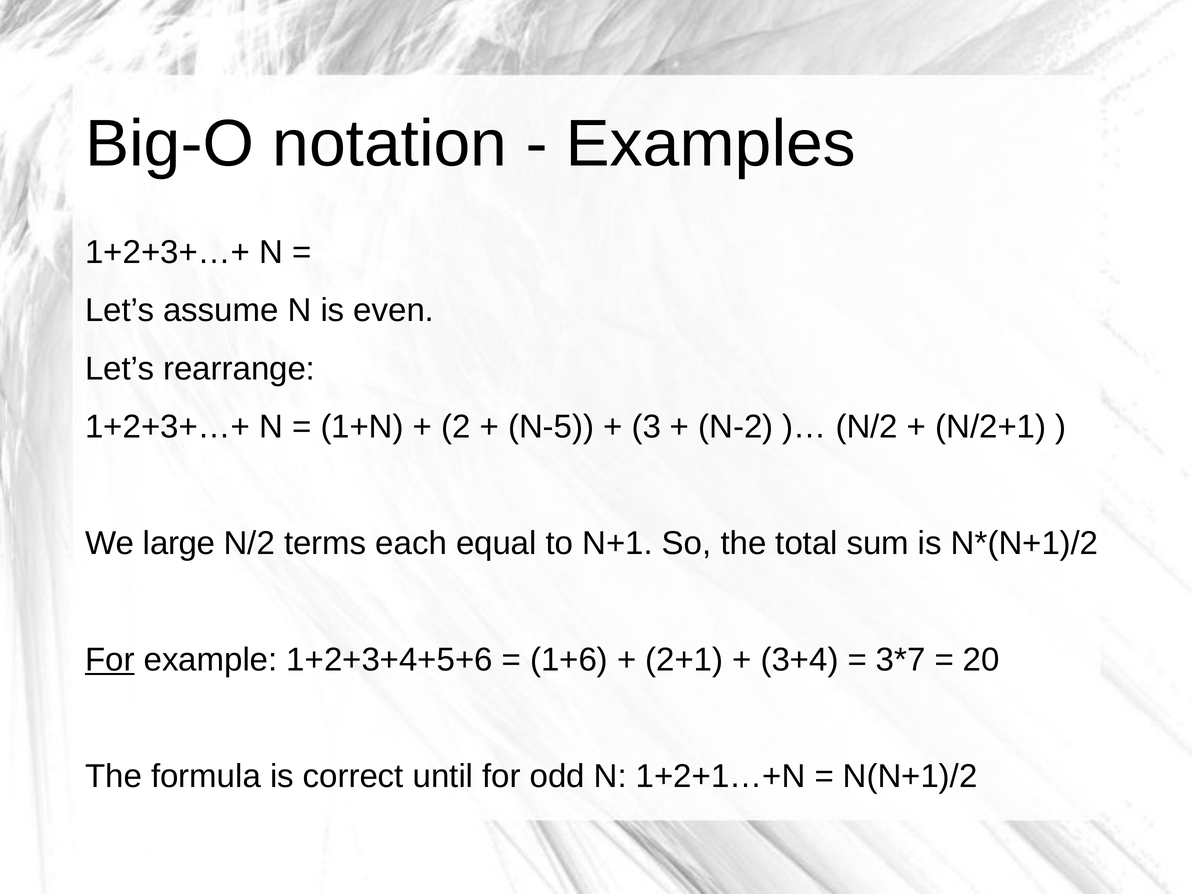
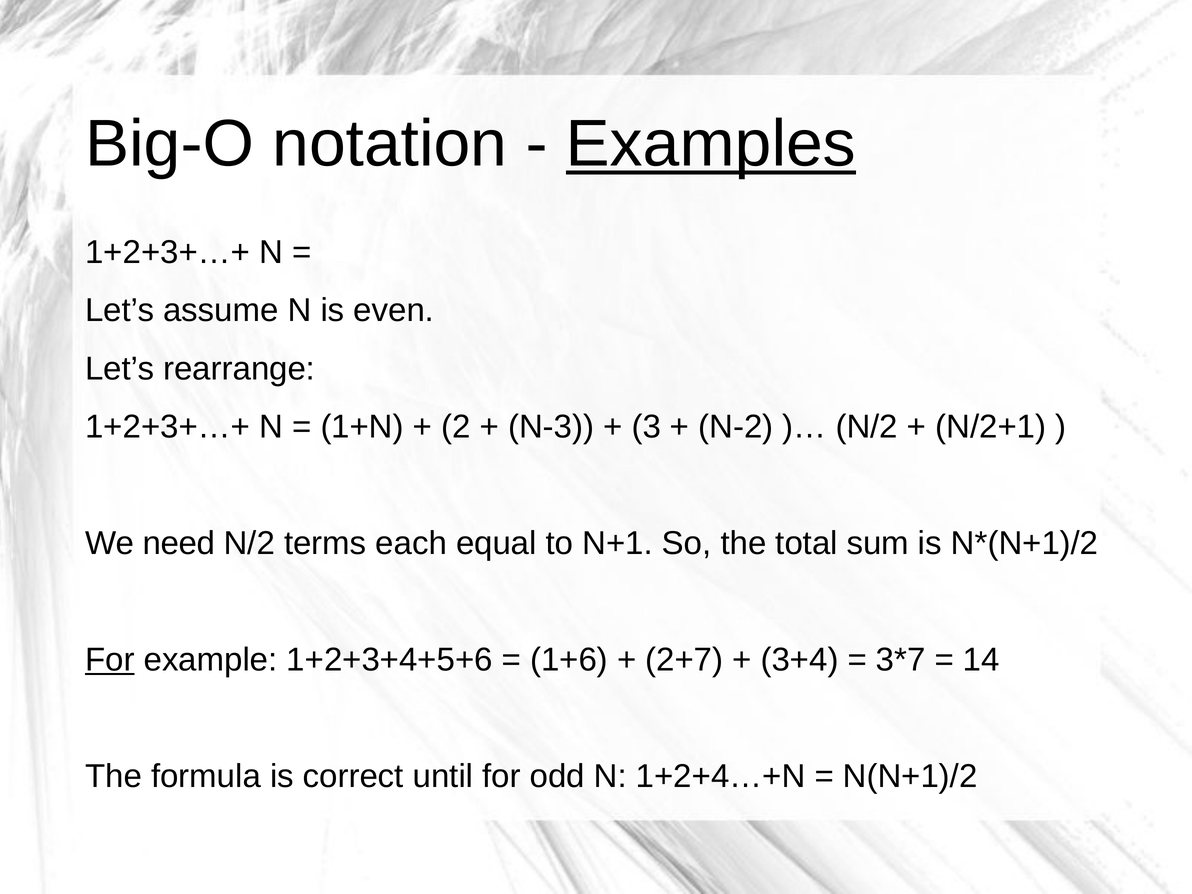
Examples underline: none -> present
N-5: N-5 -> N-3
large: large -> need
2+1: 2+1 -> 2+7
20: 20 -> 14
1+2+1…+N: 1+2+1…+N -> 1+2+4…+N
